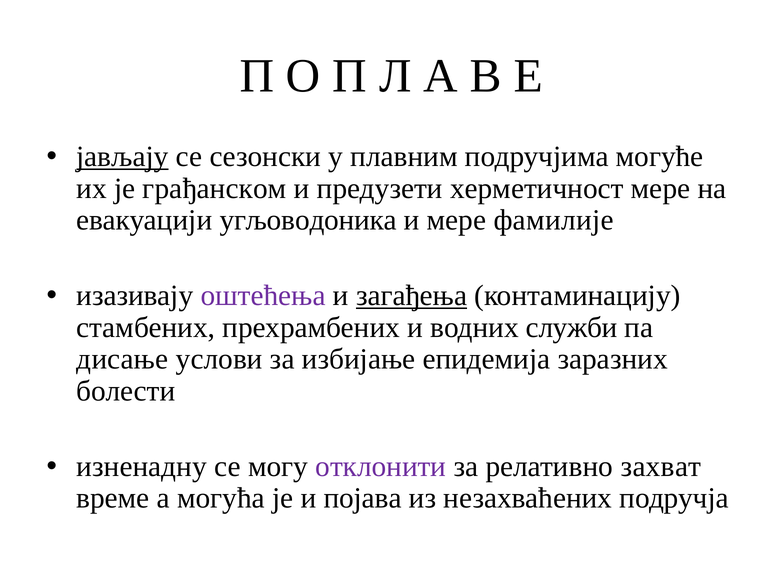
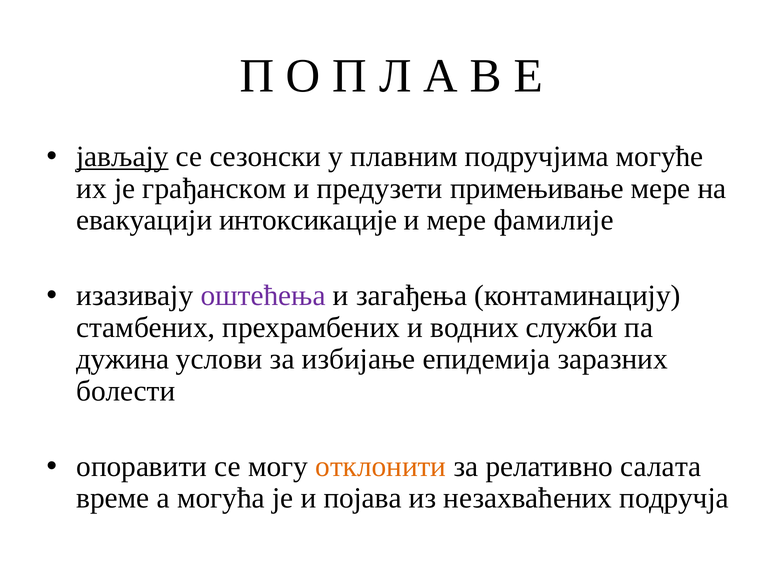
херметичност: херметичност -> примењивање
угљоводоника: угљоводоника -> интоксикације
загађења underline: present -> none
дисање: дисање -> дужина
изненадну: изненадну -> опоравити
отклонити colour: purple -> orange
захват: захват -> салата
